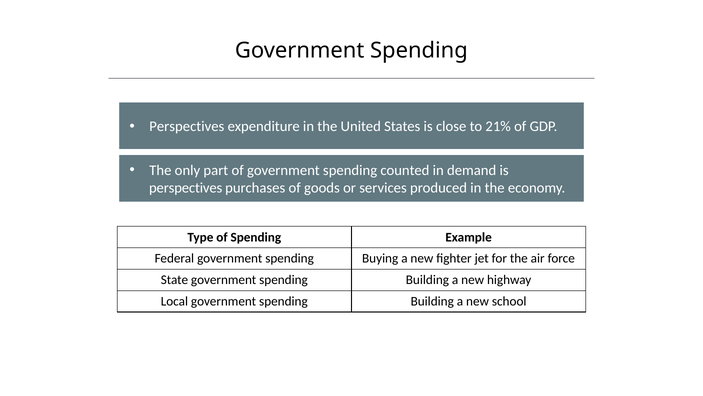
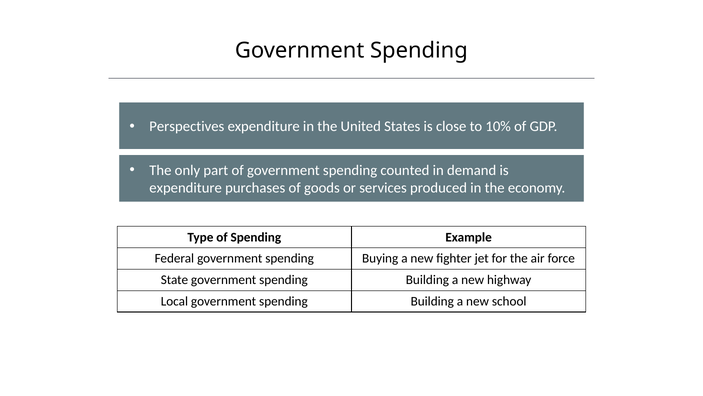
21%: 21% -> 10%
perspectives at (186, 188): perspectives -> expenditure
